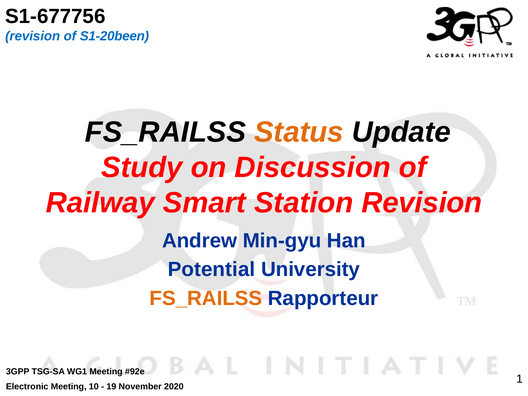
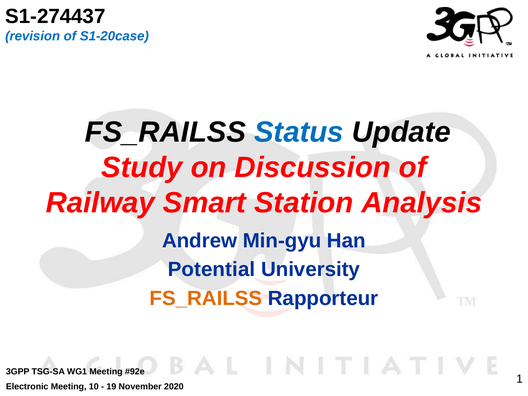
S1-677756: S1-677756 -> S1-274437
S1-20been: S1-20been -> S1-20case
Status colour: orange -> blue
Station Revision: Revision -> Analysis
